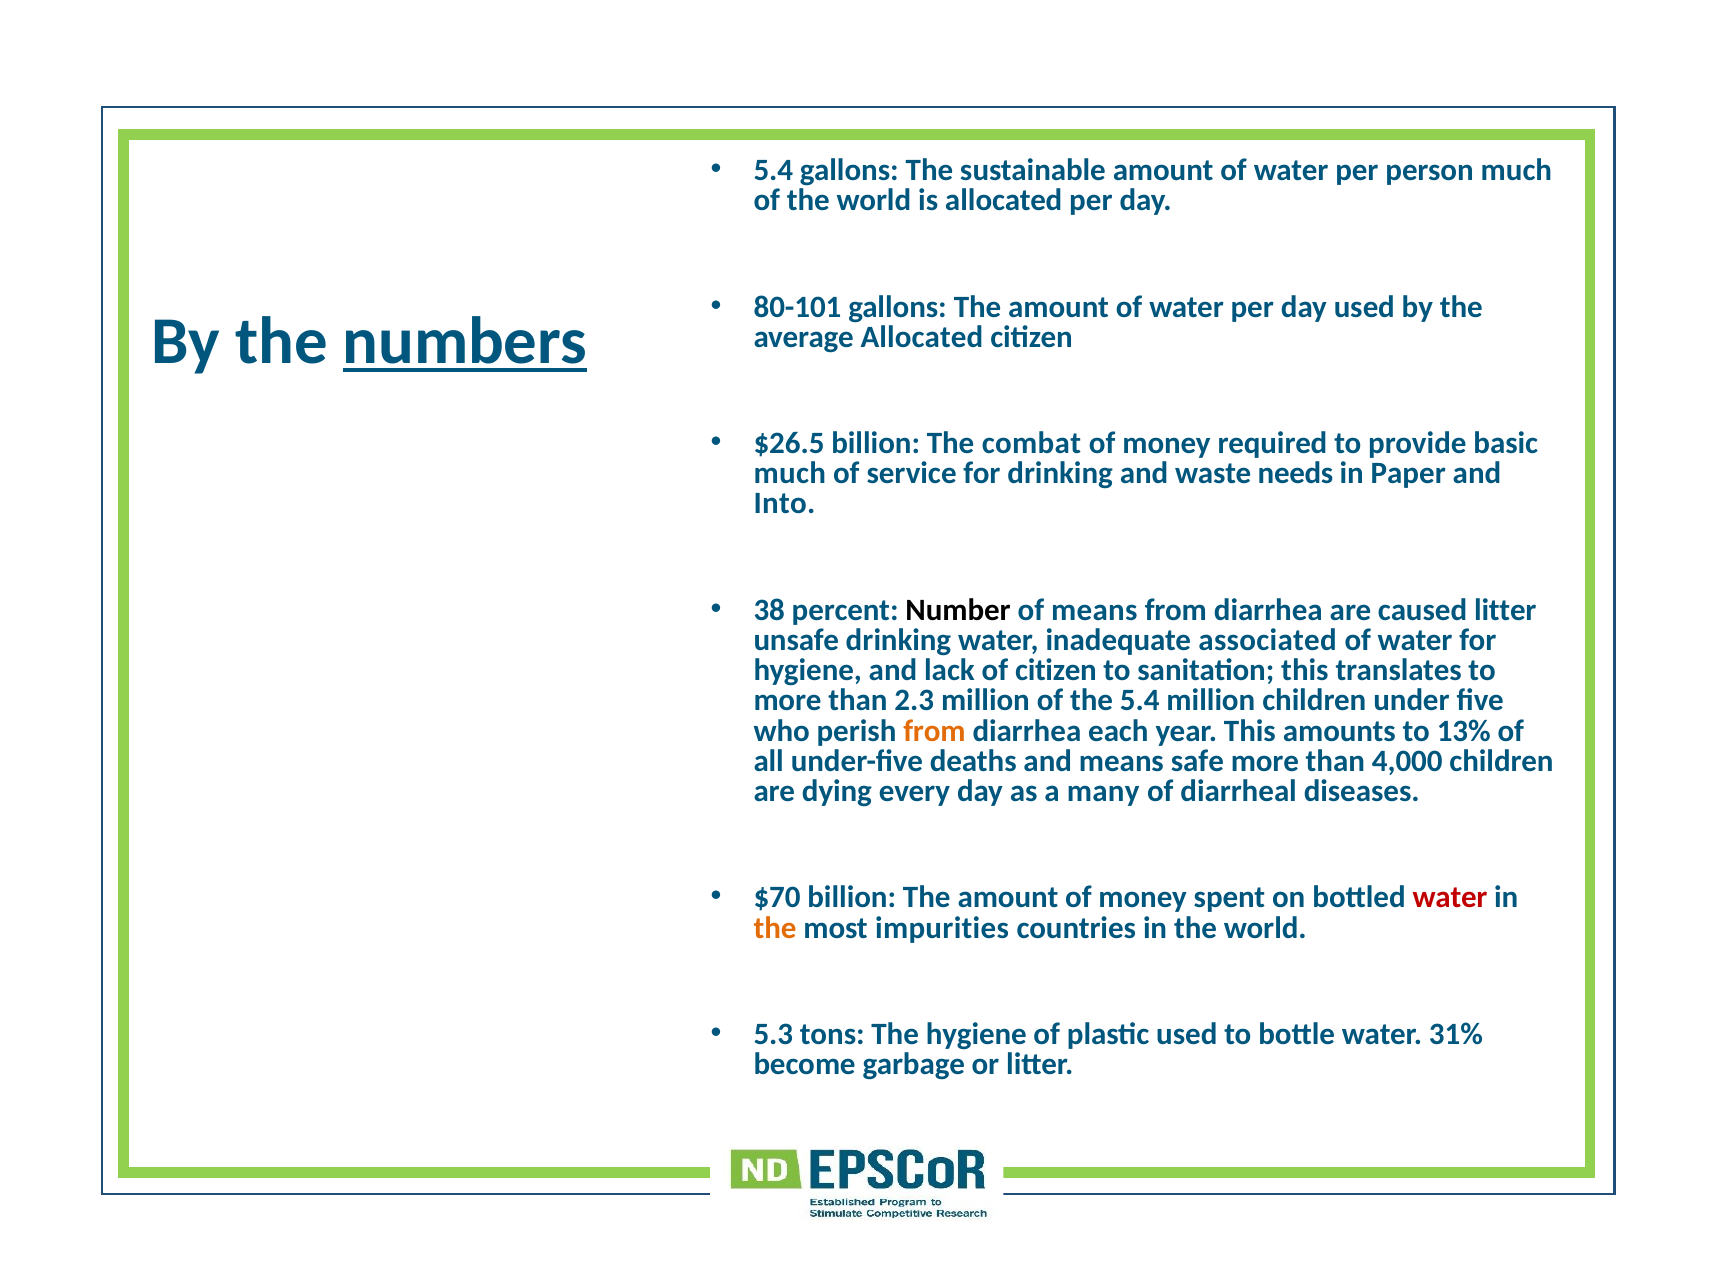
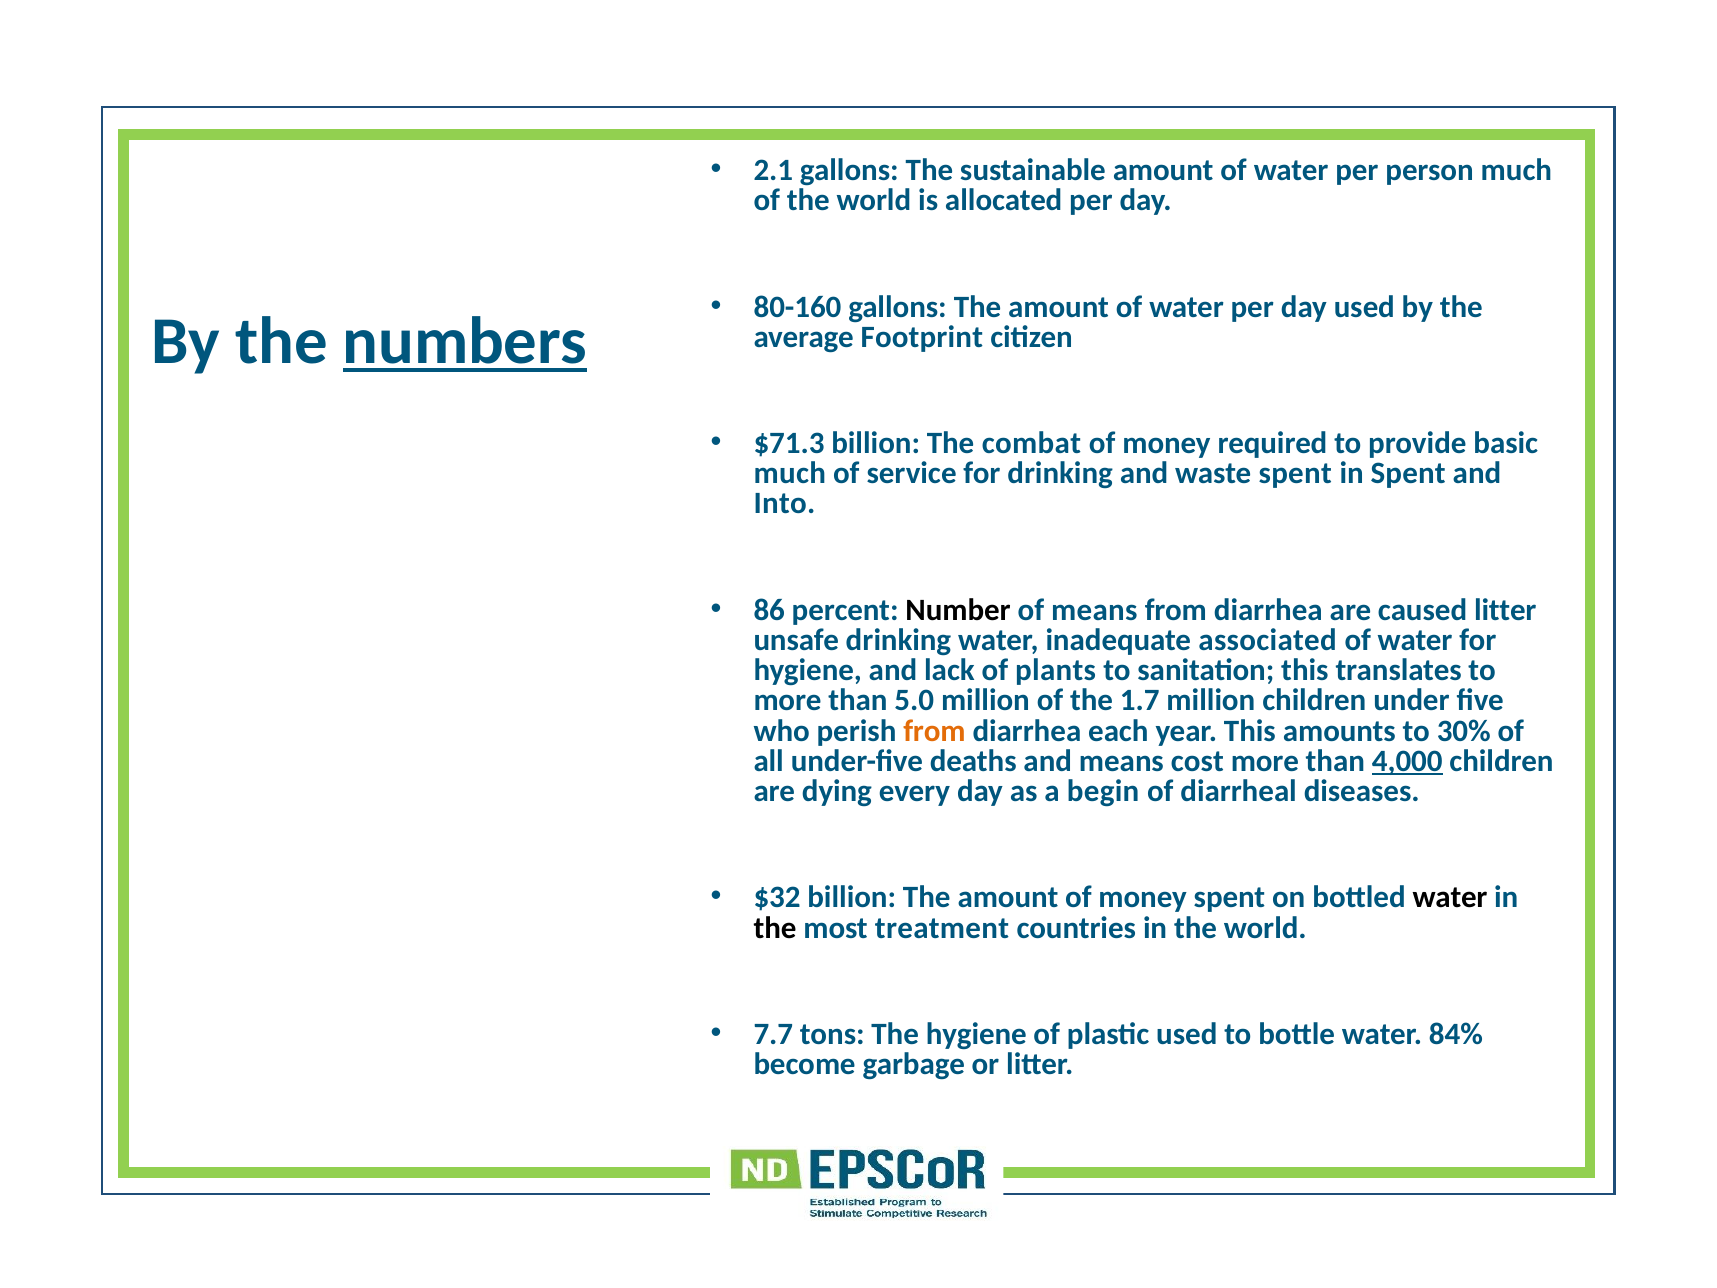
5.4 at (773, 170): 5.4 -> 2.1
80-101: 80-101 -> 80-160
average Allocated: Allocated -> Footprint
$26.5: $26.5 -> $71.3
waste needs: needs -> spent
in Paper: Paper -> Spent
38: 38 -> 86
of citizen: citizen -> plants
2.3: 2.3 -> 5.0
the 5.4: 5.4 -> 1.7
13%: 13% -> 30%
safe: safe -> cost
4,000 underline: none -> present
many: many -> begin
$70: $70 -> $32
water at (1450, 897) colour: red -> black
the at (775, 928) colour: orange -> black
impurities: impurities -> treatment
5.3: 5.3 -> 7.7
31%: 31% -> 84%
